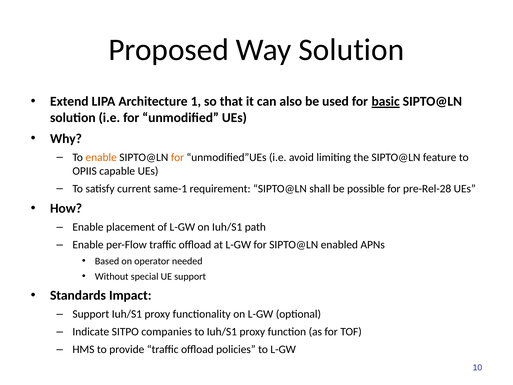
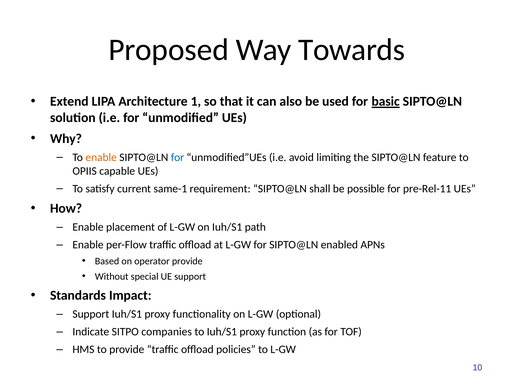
Way Solution: Solution -> Towards
for at (177, 157) colour: orange -> blue
pre-Rel-28: pre-Rel-28 -> pre-Rel-11
operator needed: needed -> provide
